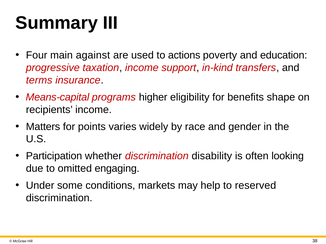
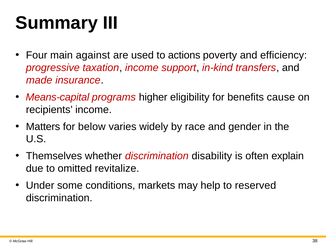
education: education -> efficiency
terms: terms -> made
shape: shape -> cause
points: points -> below
Participation: Participation -> Themselves
looking: looking -> explain
engaging: engaging -> revitalize
